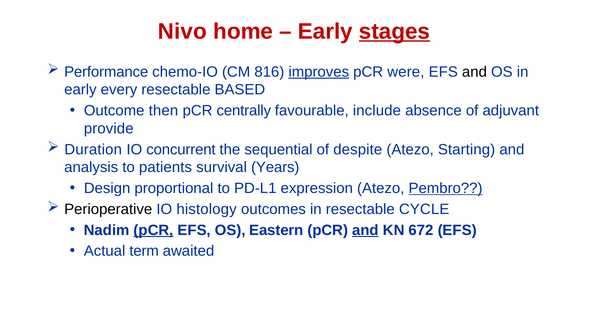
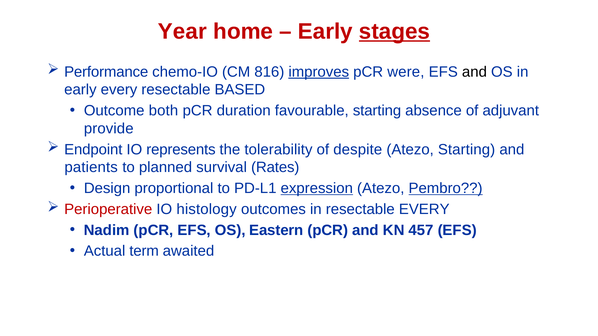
Nivo: Nivo -> Year
then: then -> both
centrally: centrally -> duration
favourable include: include -> starting
Duration: Duration -> Endpoint
concurrent: concurrent -> represents
sequential: sequential -> tolerability
analysis: analysis -> patients
patients: patients -> planned
Years: Years -> Rates
expression underline: none -> present
Perioperative colour: black -> red
resectable CYCLE: CYCLE -> EVERY
pCR at (154, 230) underline: present -> none
and at (365, 230) underline: present -> none
672: 672 -> 457
